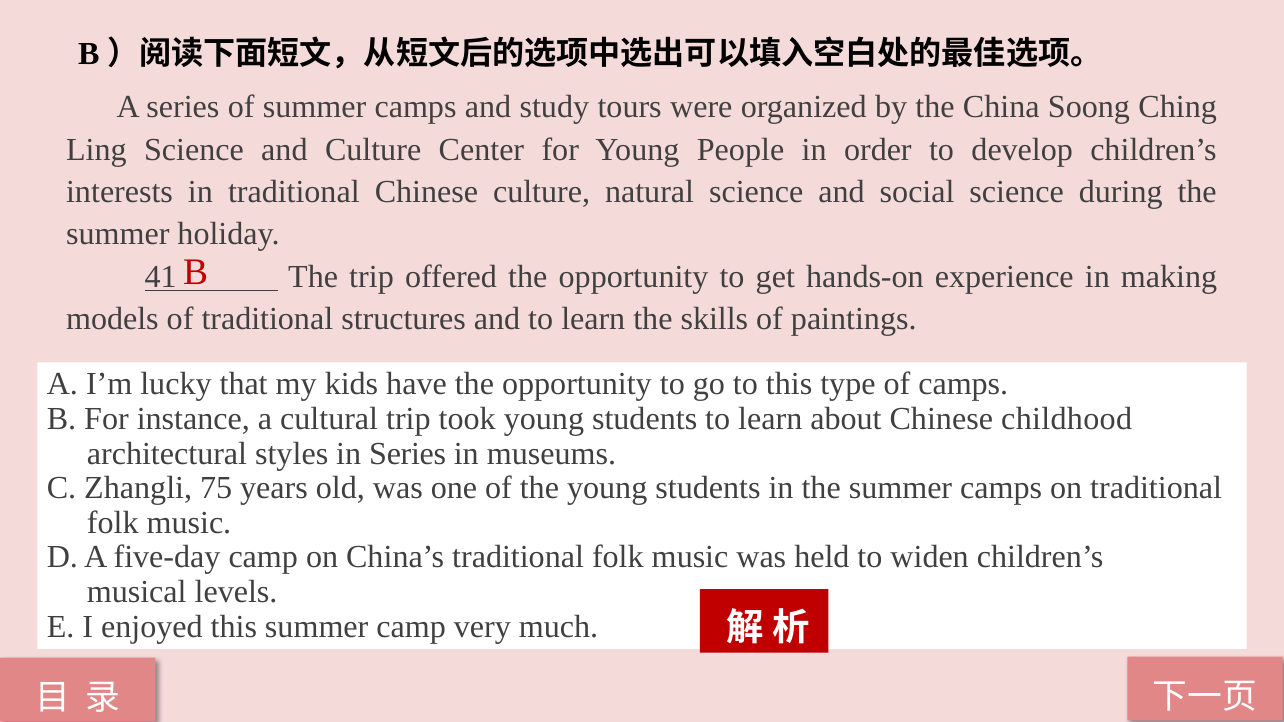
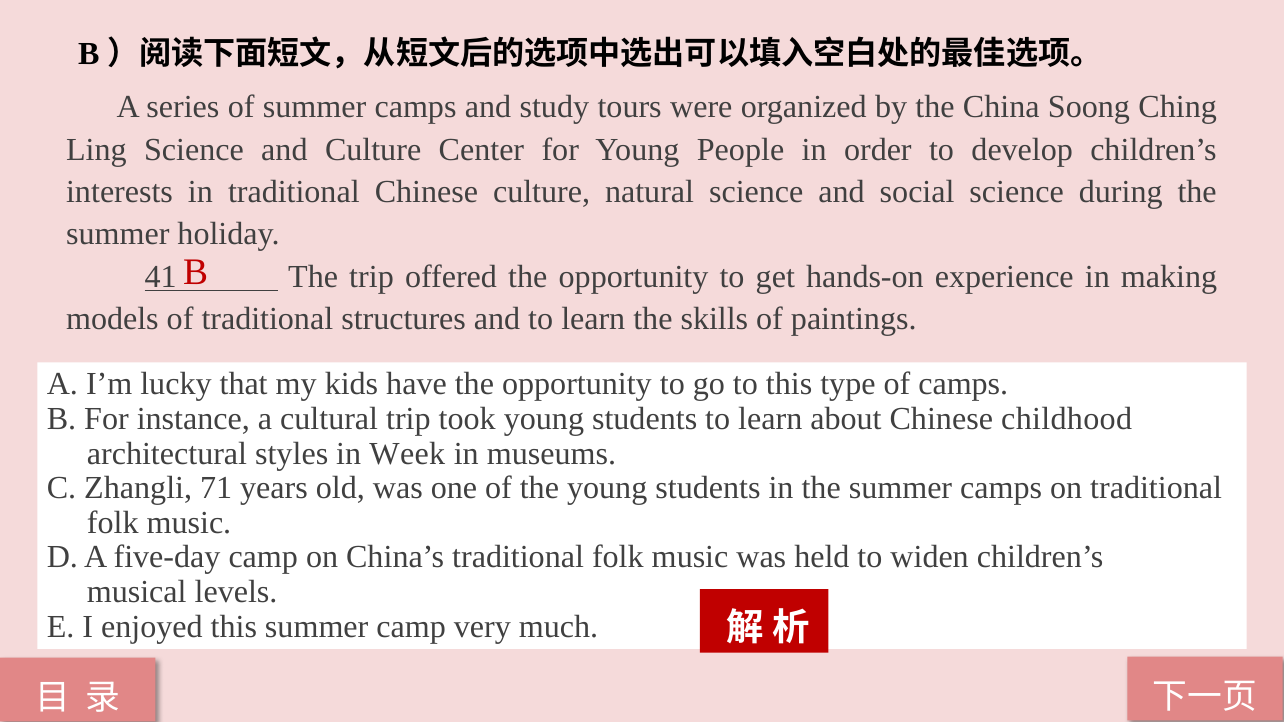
in Series: Series -> Week
75: 75 -> 71
